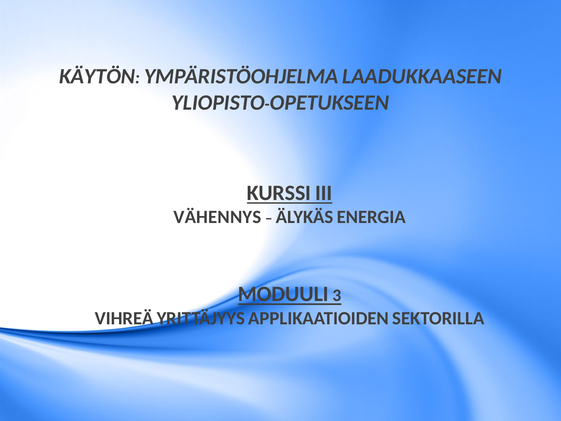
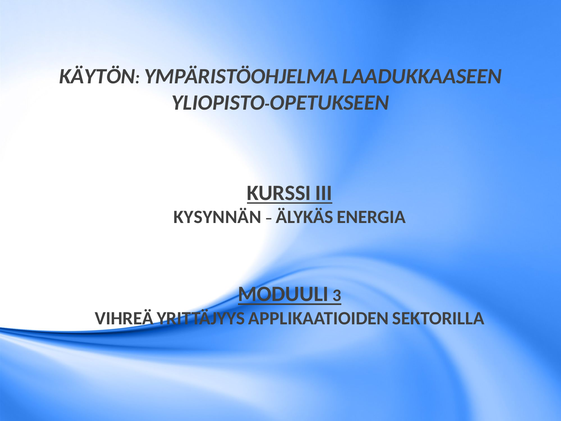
VÄHENNYS: VÄHENNYS -> KYSYNNÄN
